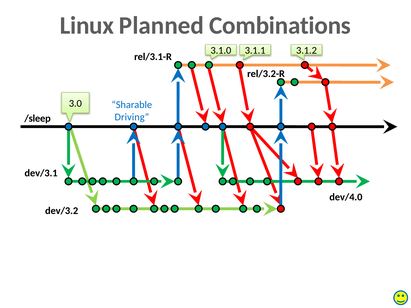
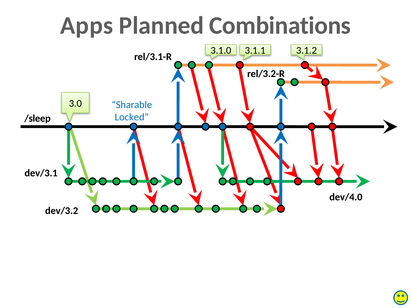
Linux: Linux -> Apps
Driving: Driving -> Locked
